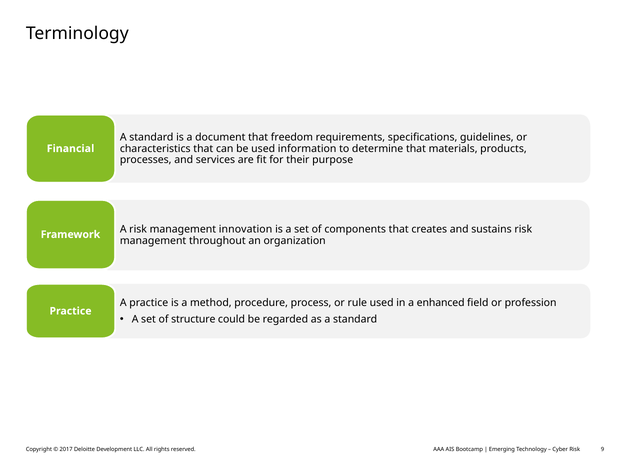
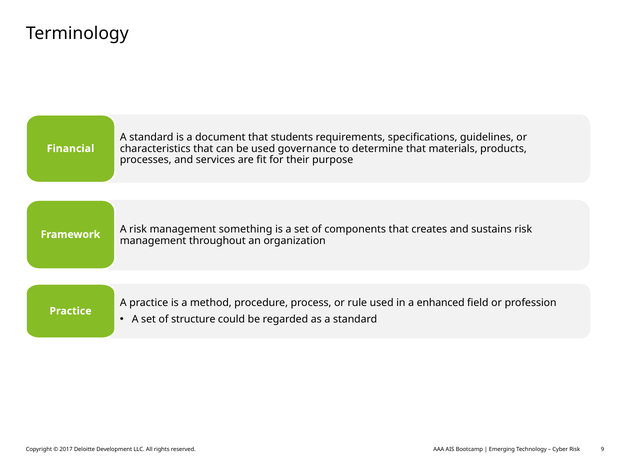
freedom: freedom -> students
information: information -> governance
innovation: innovation -> something
